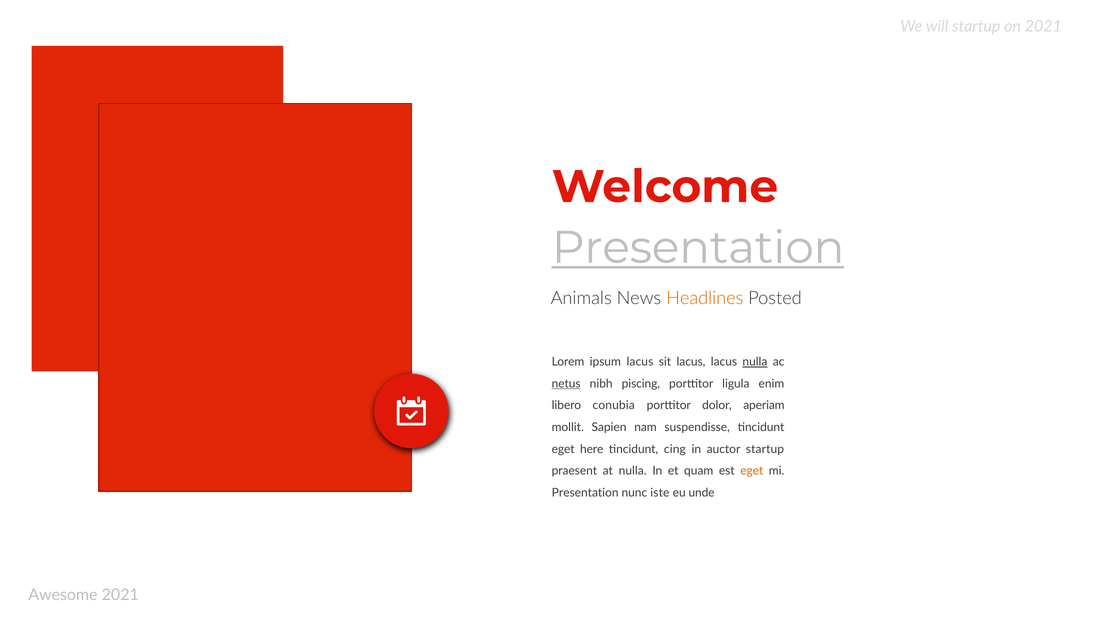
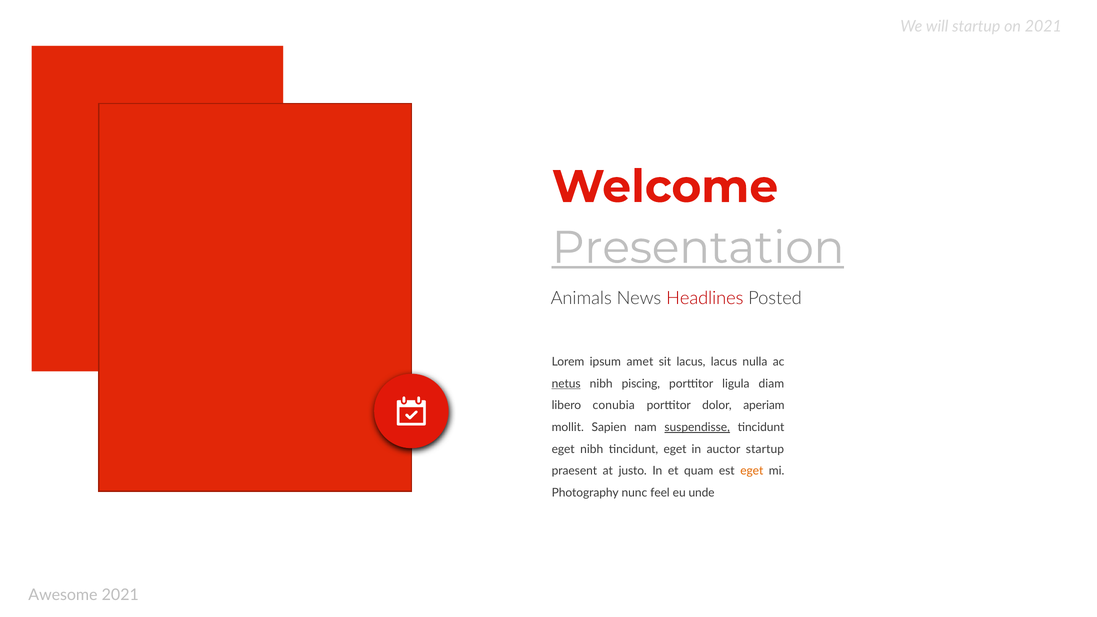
Headlines colour: orange -> red
ipsum lacus: lacus -> amet
nulla at (755, 362) underline: present -> none
enim: enim -> diam
suspendisse underline: none -> present
eget here: here -> nibh
cing at (675, 449): cing -> eget
at nulla: nulla -> justo
Presentation at (585, 493): Presentation -> Photography
iste: iste -> feel
